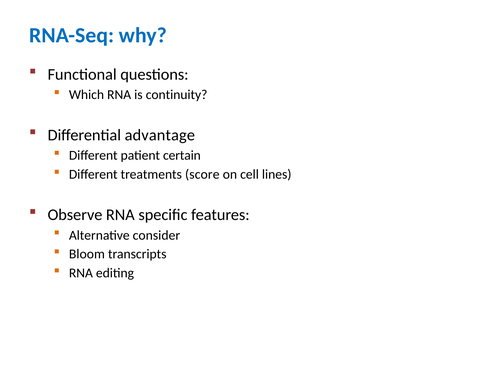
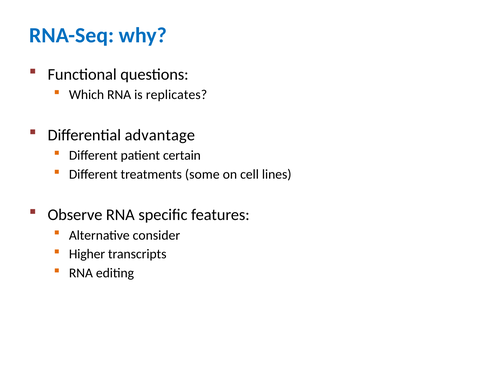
continuity: continuity -> replicates
score: score -> some
Bloom: Bloom -> Higher
